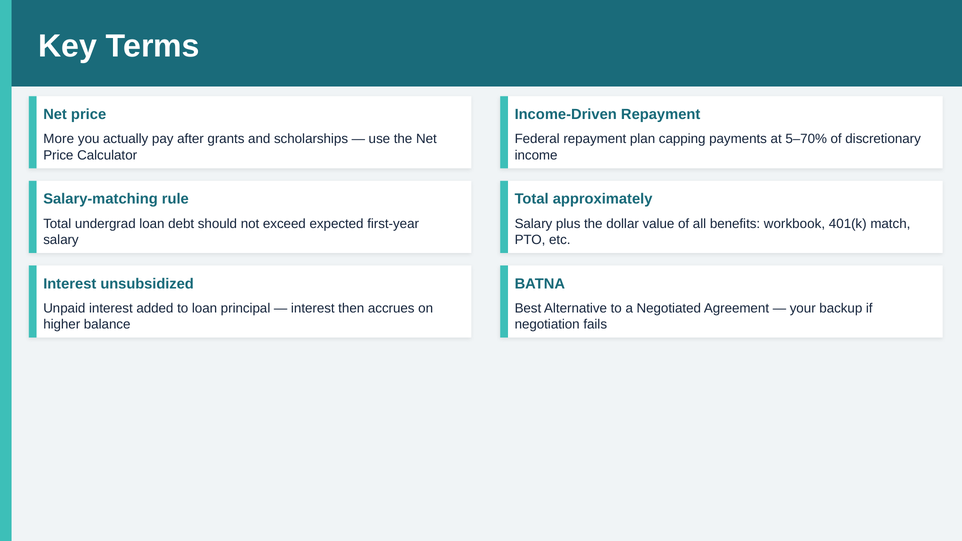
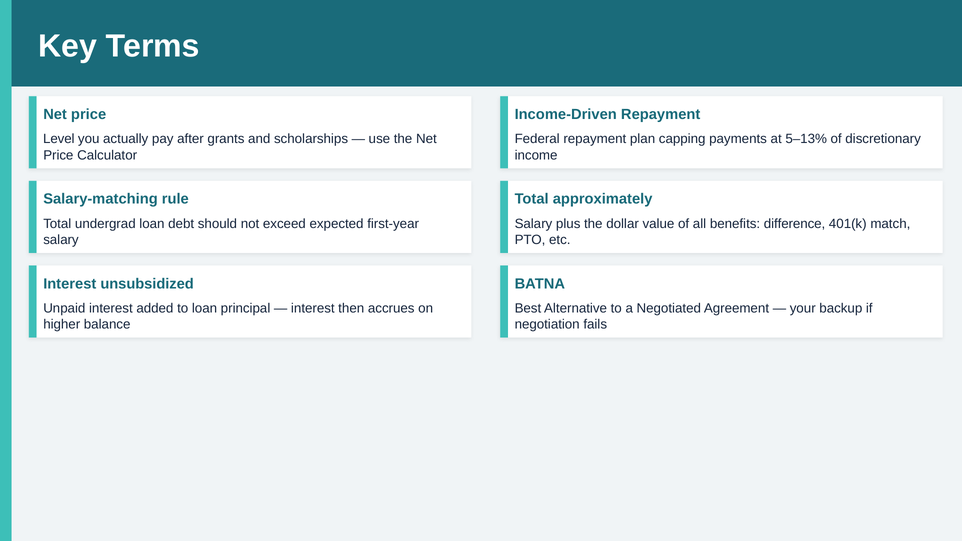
More: More -> Level
5–70%: 5–70% -> 5–13%
workbook: workbook -> difference
